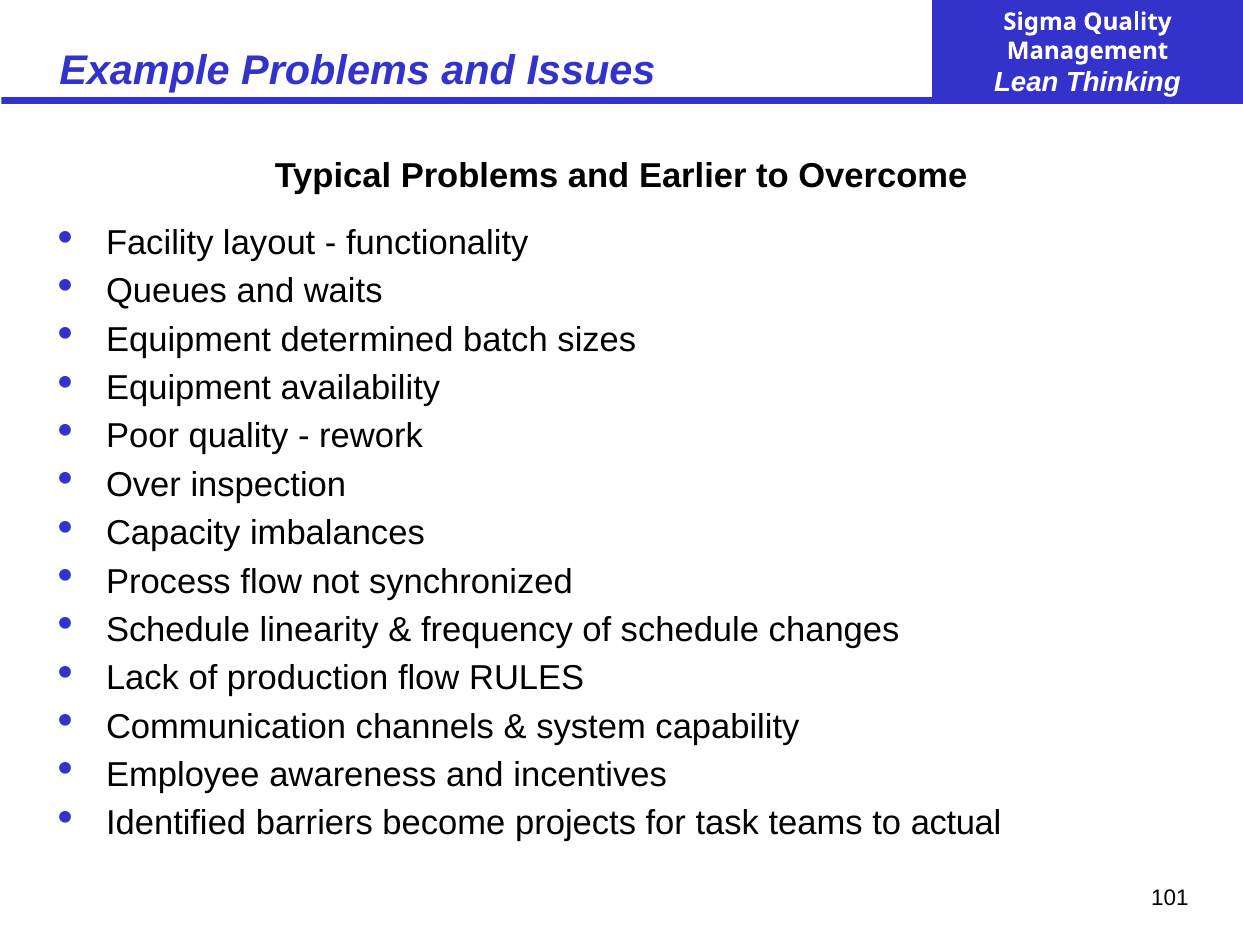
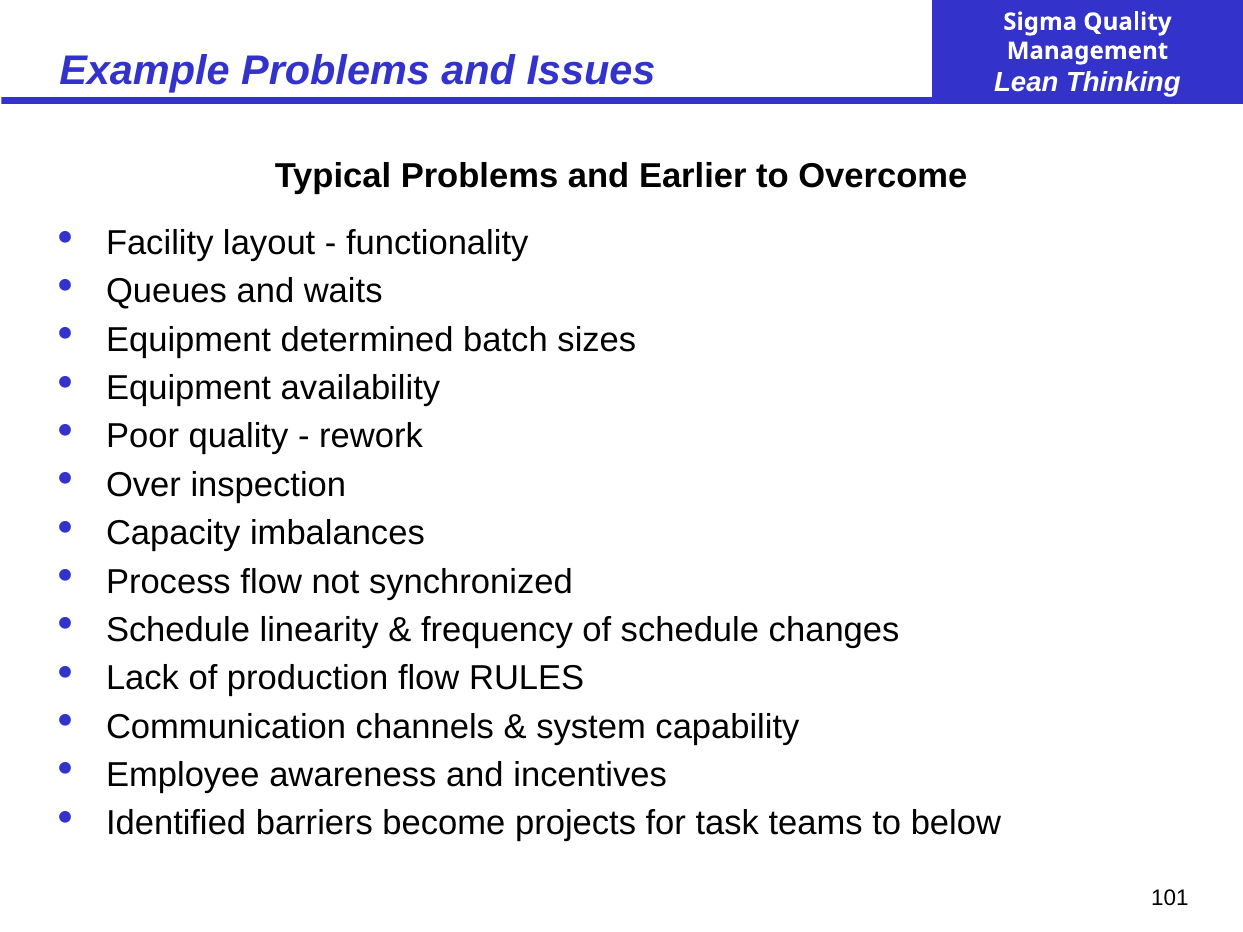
actual: actual -> below
